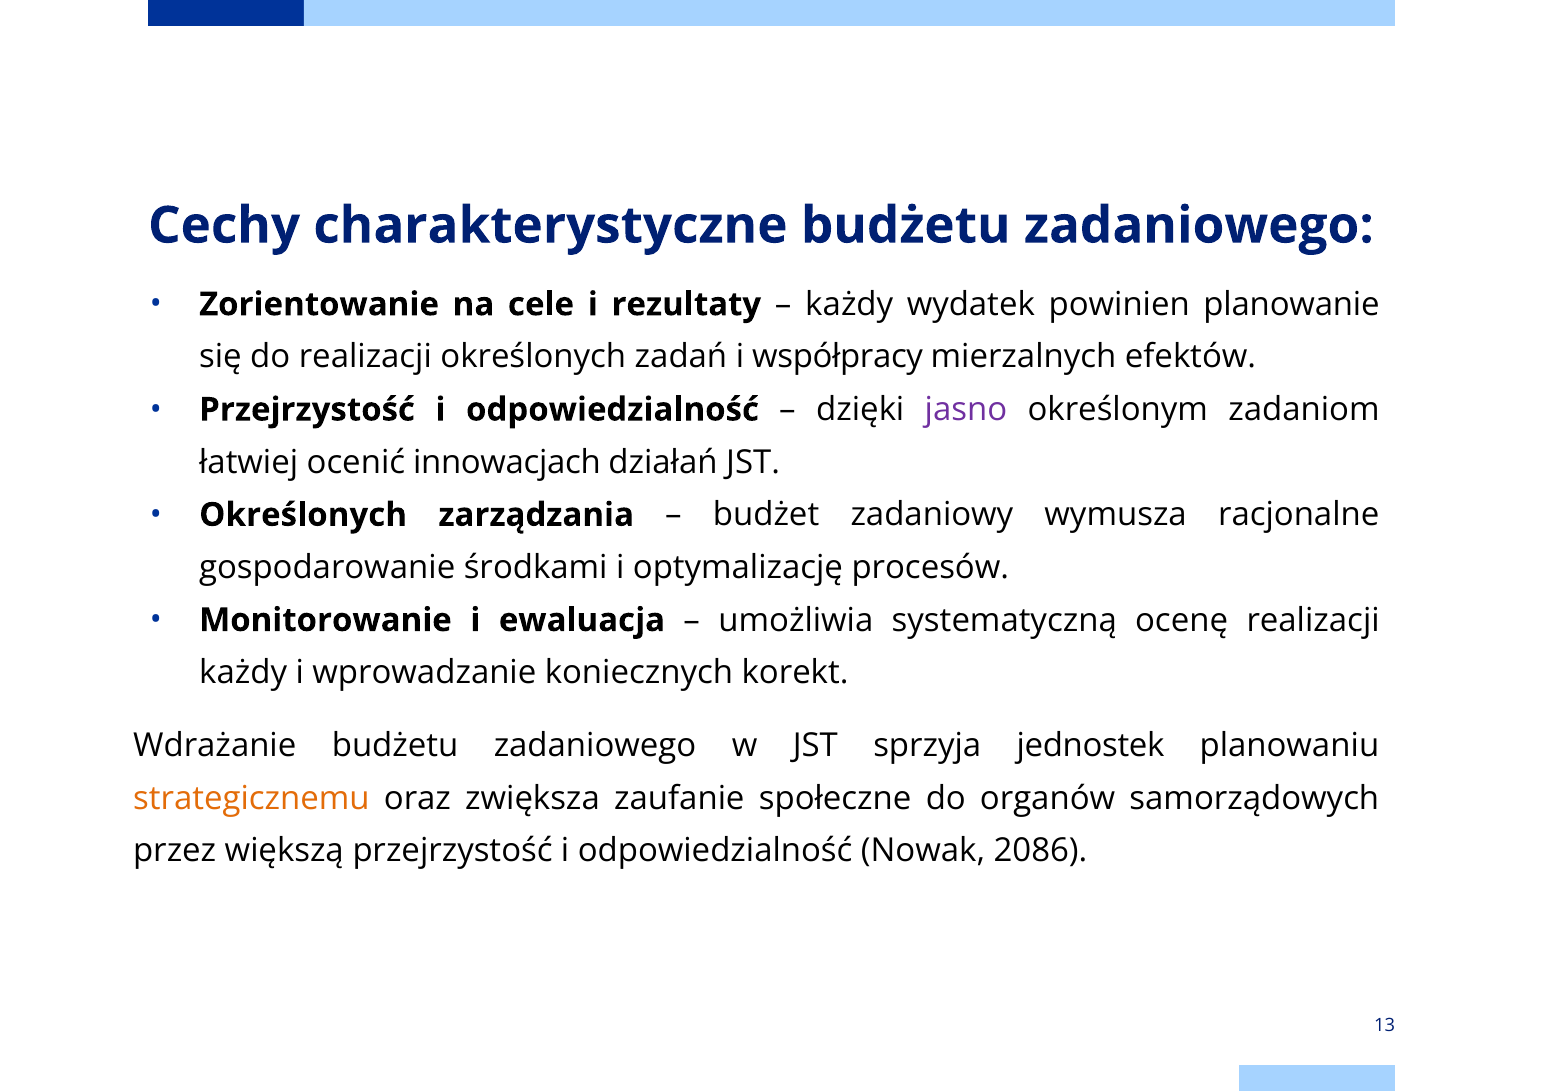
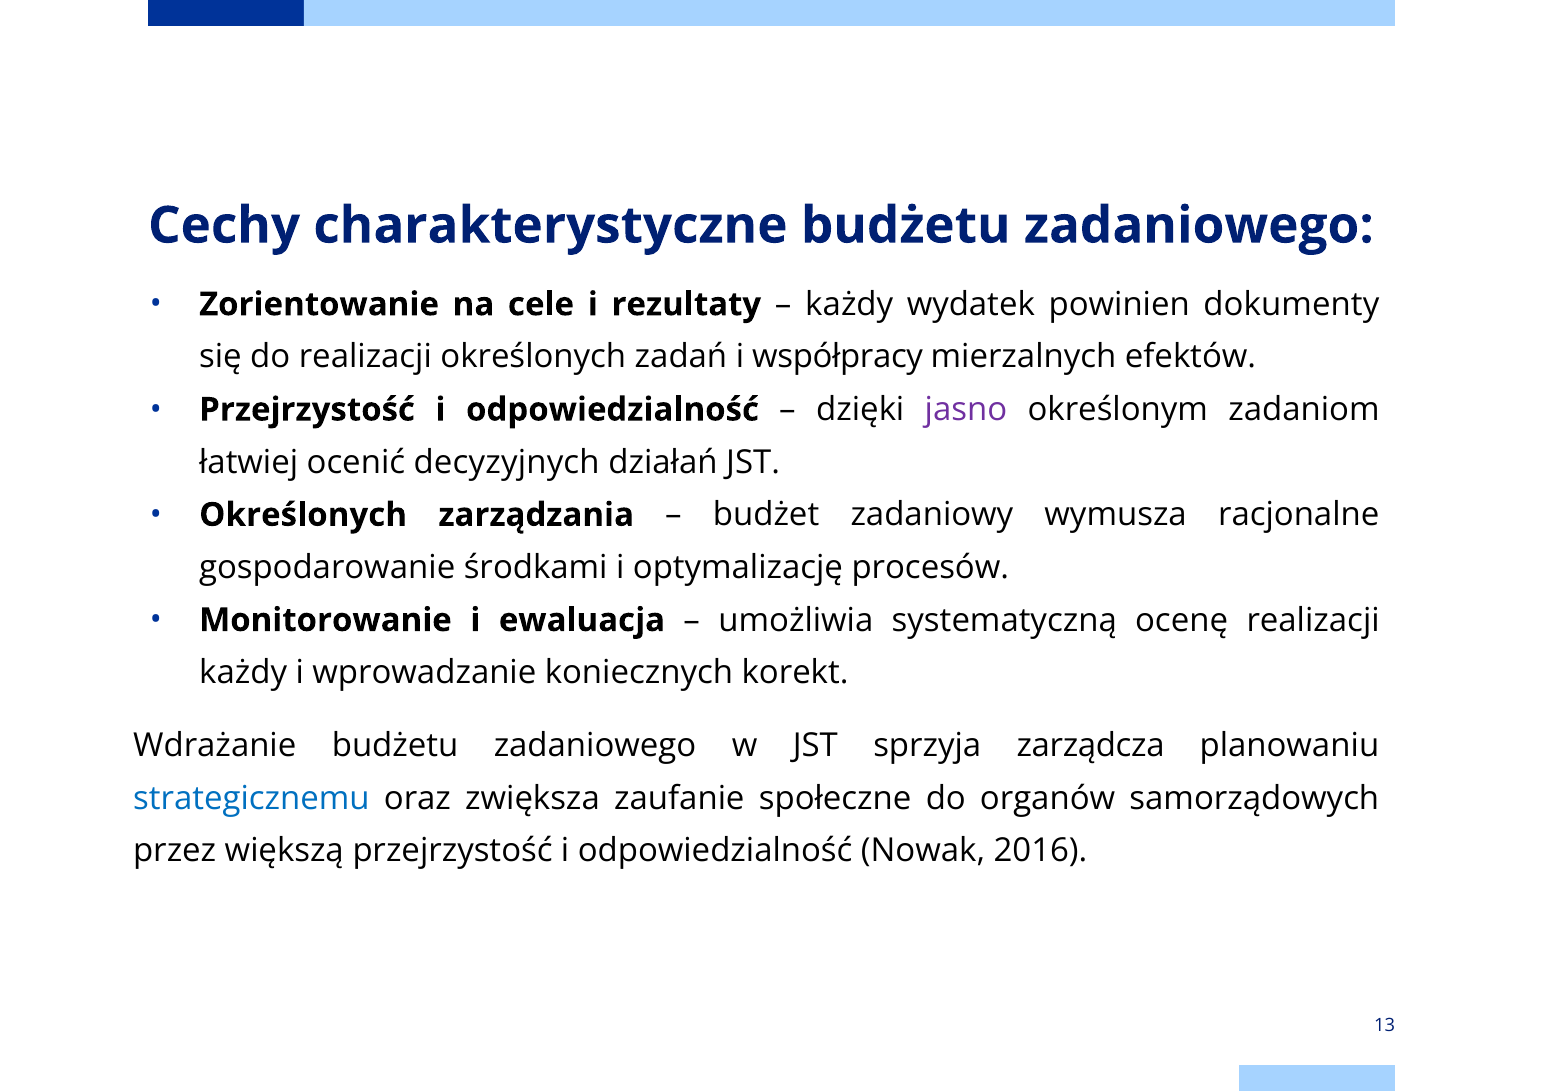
planowanie: planowanie -> dokumenty
innowacjach: innowacjach -> decyzyjnych
jednostek: jednostek -> zarządcza
strategicznemu colour: orange -> blue
2086: 2086 -> 2016
